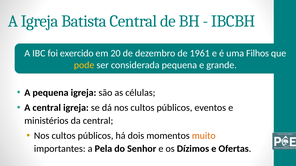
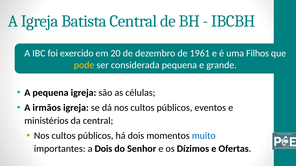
A central: central -> irmãos
muito colour: orange -> blue
a Pela: Pela -> Dois
